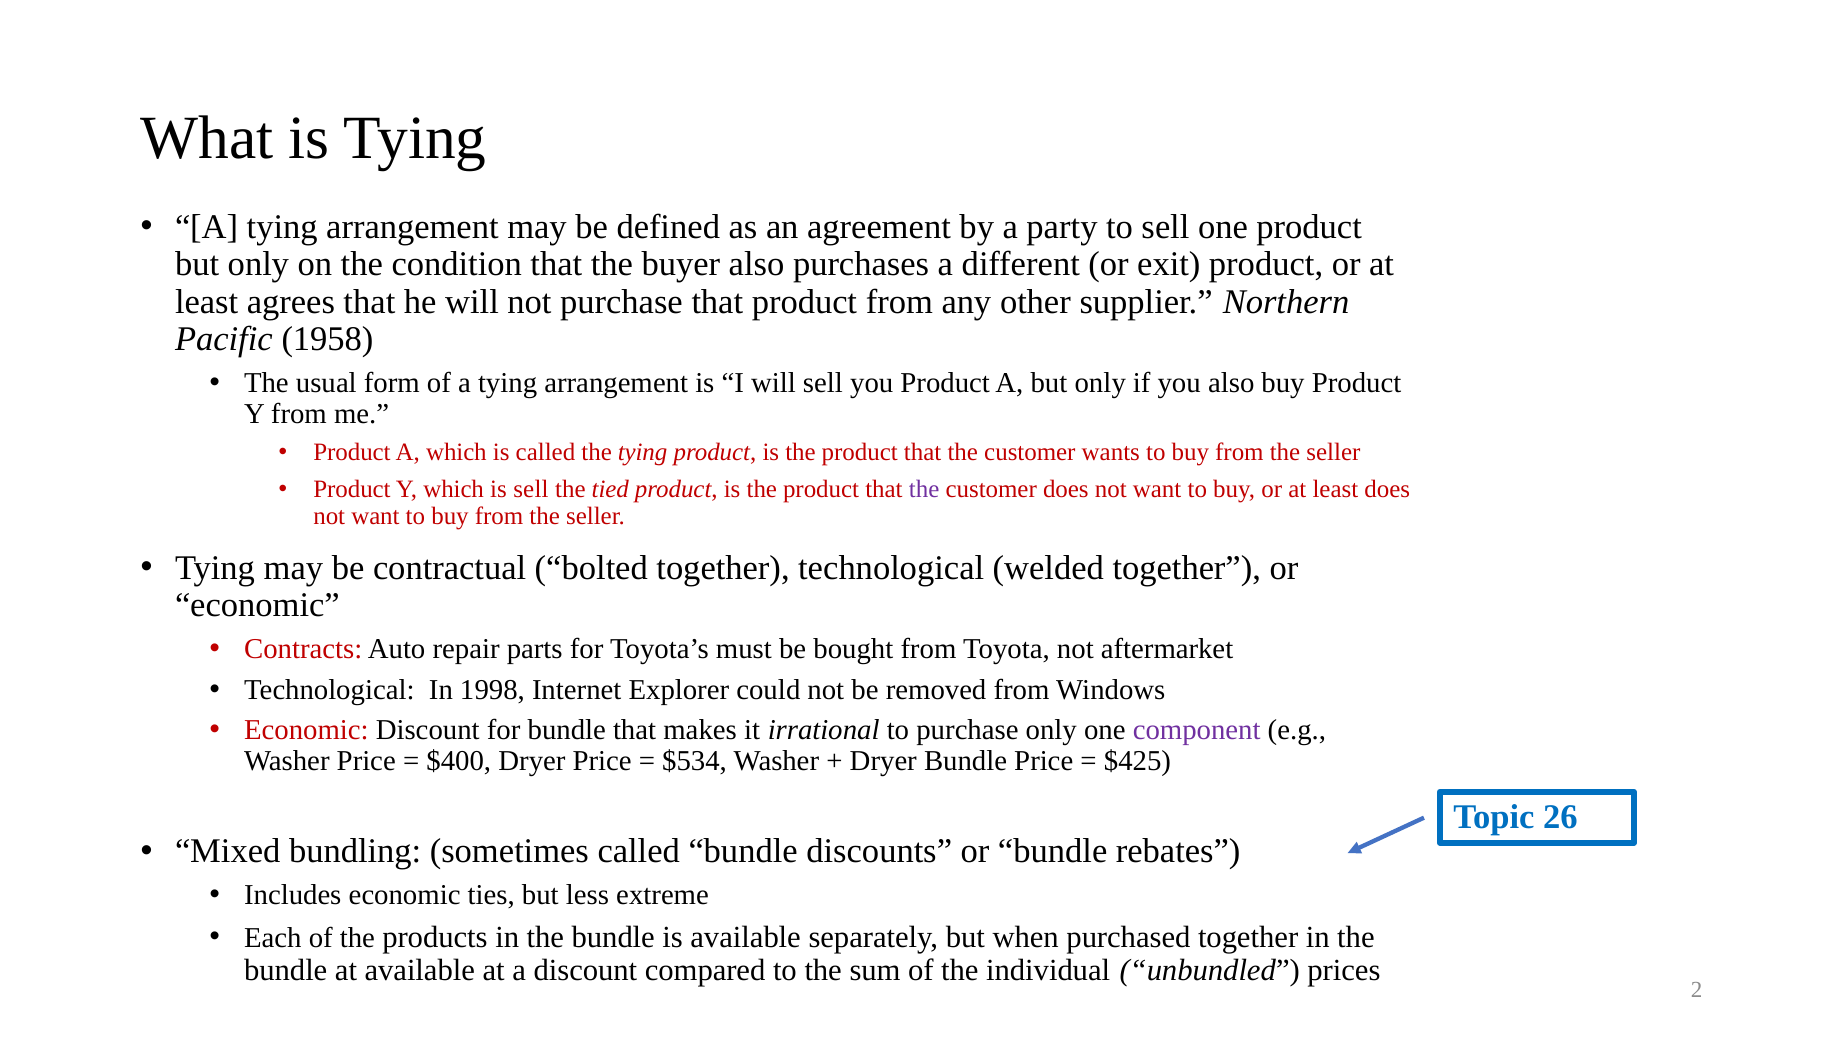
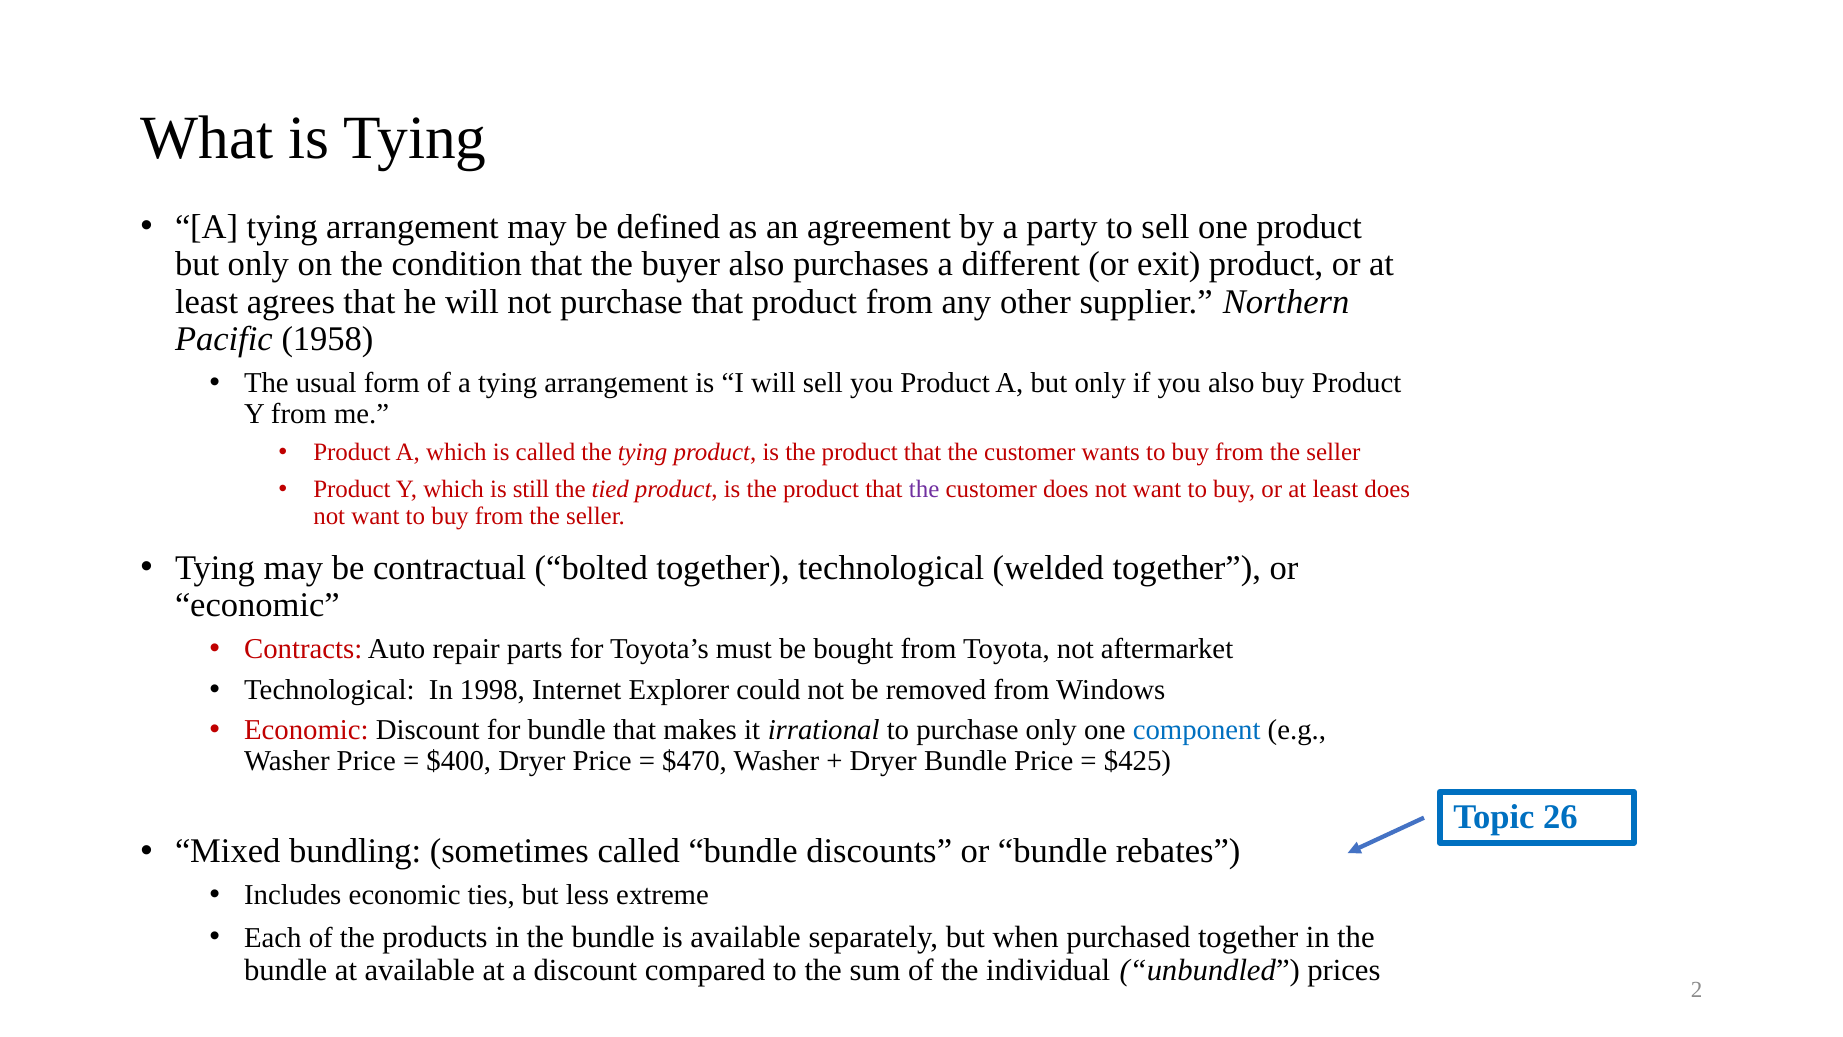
is sell: sell -> still
component colour: purple -> blue
$534: $534 -> $470
